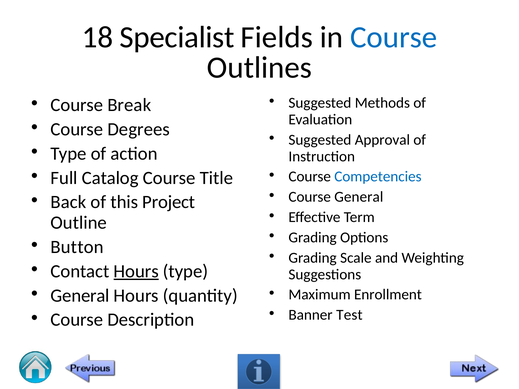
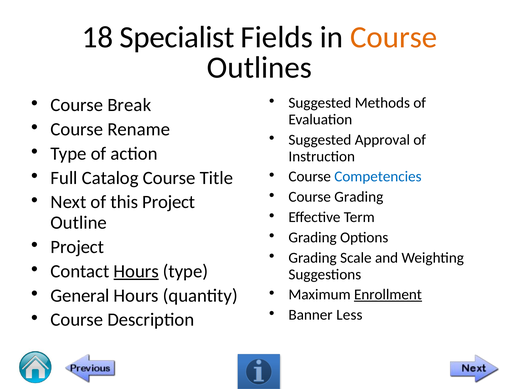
Course at (394, 37) colour: blue -> orange
Degrees: Degrees -> Rename
Course General: General -> Grading
Back: Back -> Next
Button at (77, 247): Button -> Project
Enrollment underline: none -> present
Test: Test -> Less
